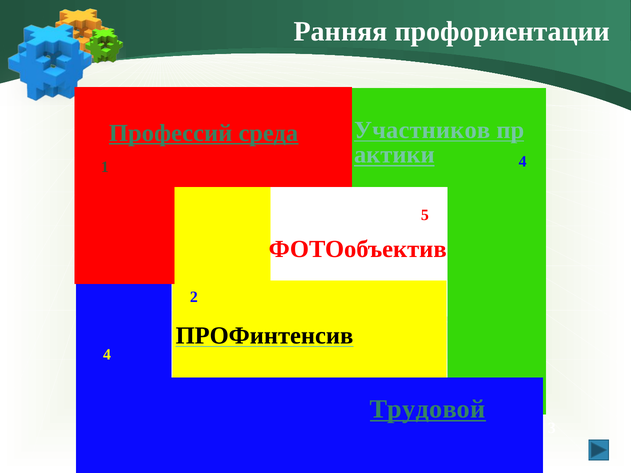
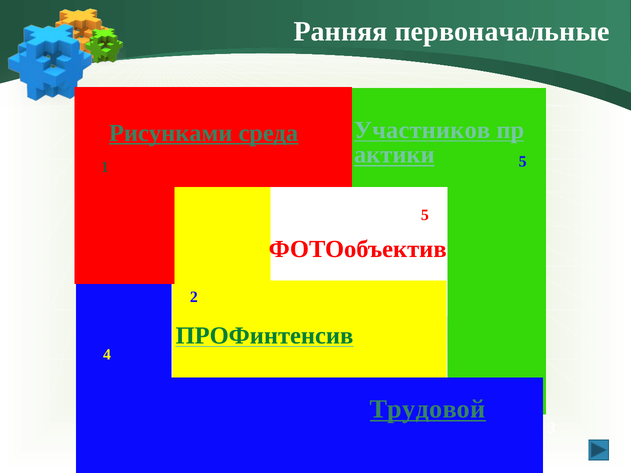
профориентации: профориентации -> первоначальные
Профессий: Профессий -> Рисунками
4 at (523, 162): 4 -> 5
ПРОФинтенсив colour: black -> green
